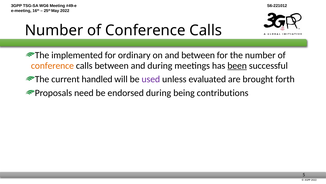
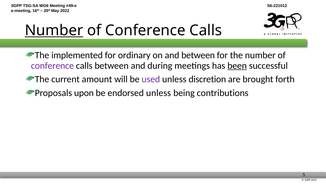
Number at (54, 30) underline: none -> present
conference at (52, 65) colour: orange -> purple
handled: handled -> amount
evaluated: evaluated -> discretion
need: need -> upon
endorsed during: during -> unless
